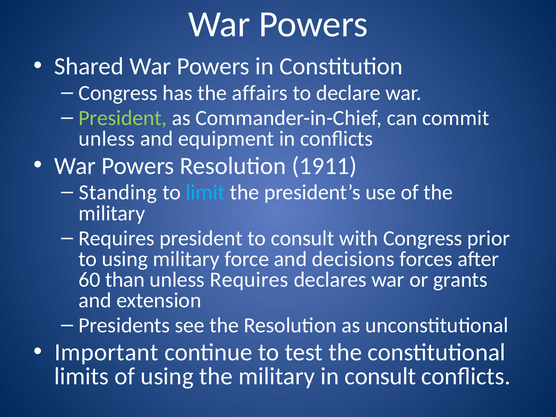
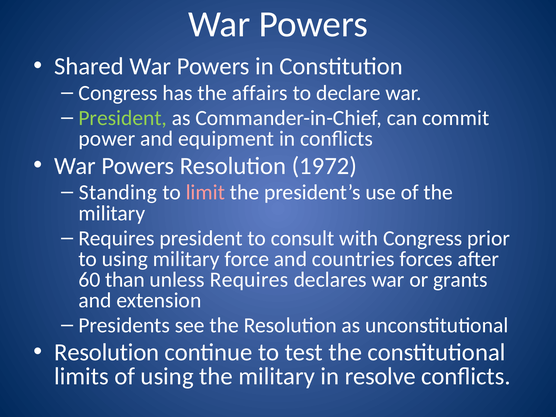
unless at (107, 139): unless -> power
1911: 1911 -> 1972
limit colour: light blue -> pink
decisions: decisions -> countries
Important at (106, 353): Important -> Resolution
in consult: consult -> resolve
